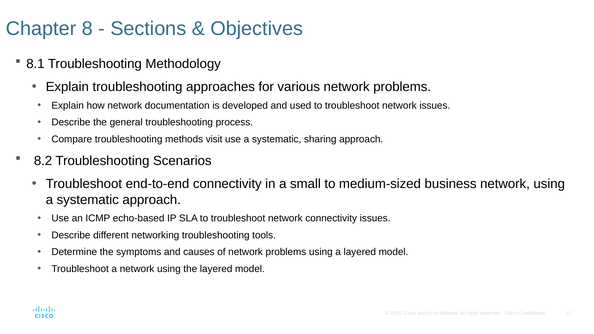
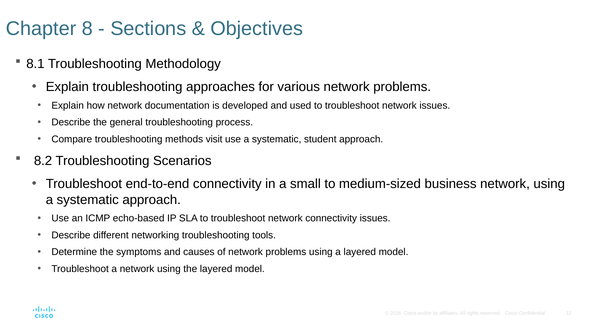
sharing: sharing -> student
